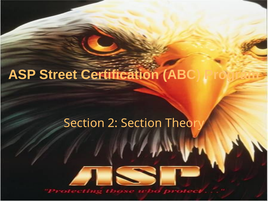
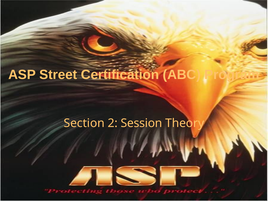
2 Section: Section -> Session
